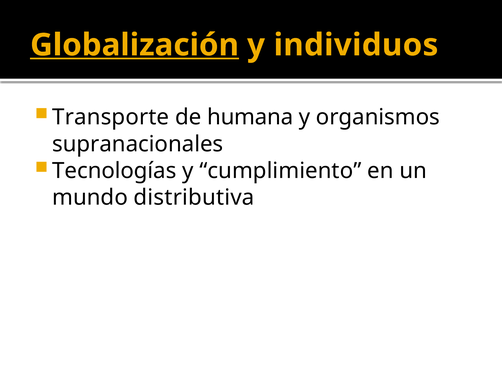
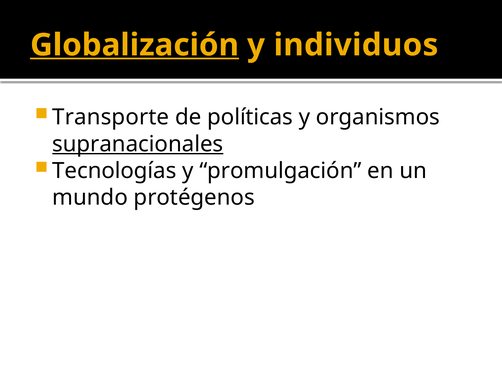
humana: humana -> políticas
supranacionales underline: none -> present
cumplimiento: cumplimiento -> promulgación
distributiva: distributiva -> protégenos
